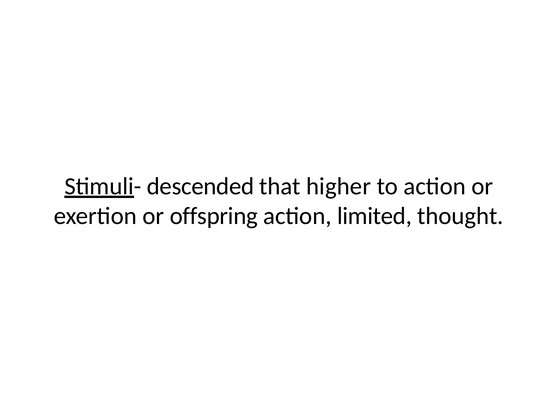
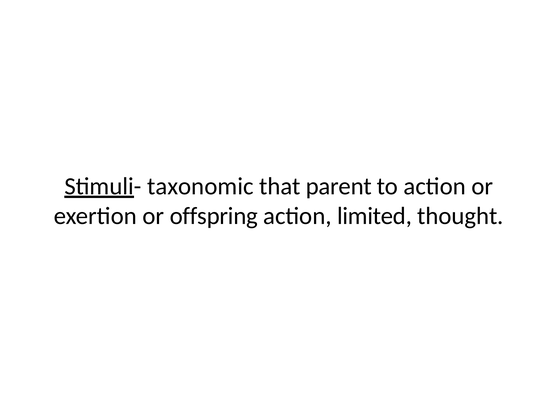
descended: descended -> taxonomic
higher: higher -> parent
